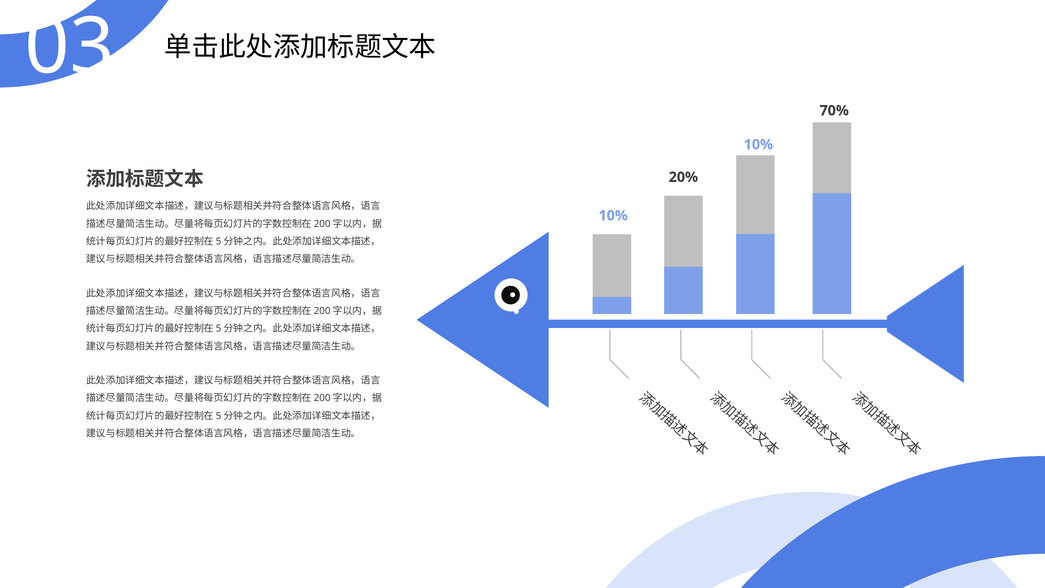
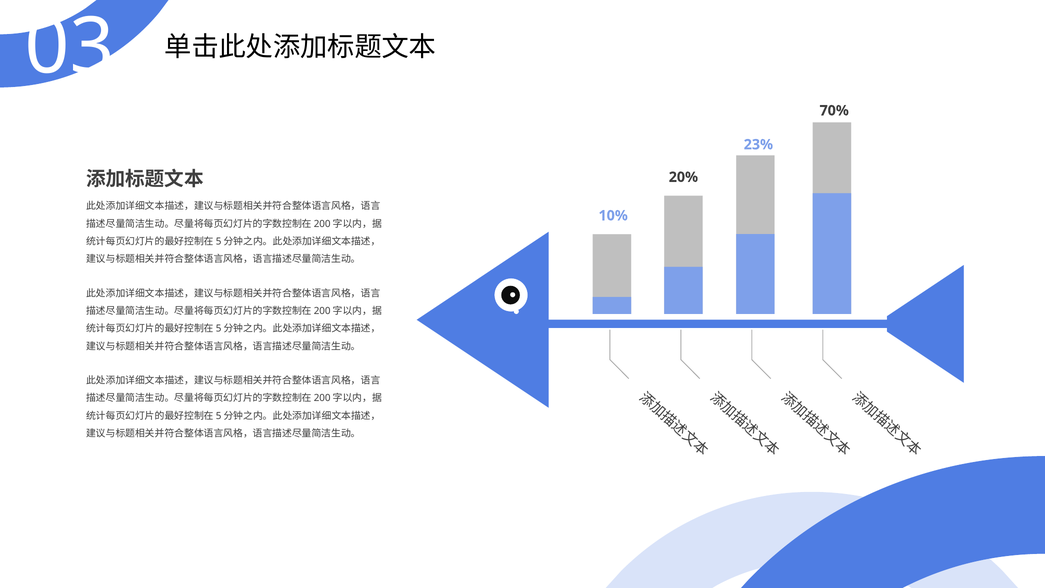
10% at (758, 145): 10% -> 23%
